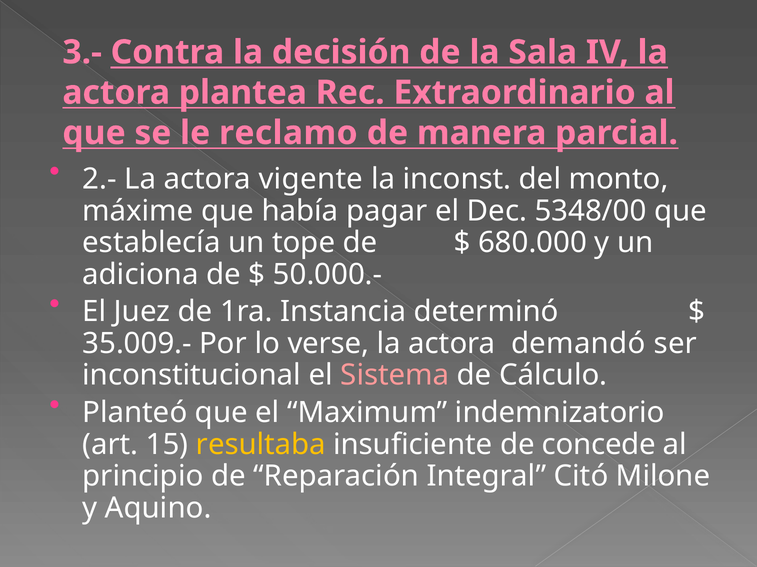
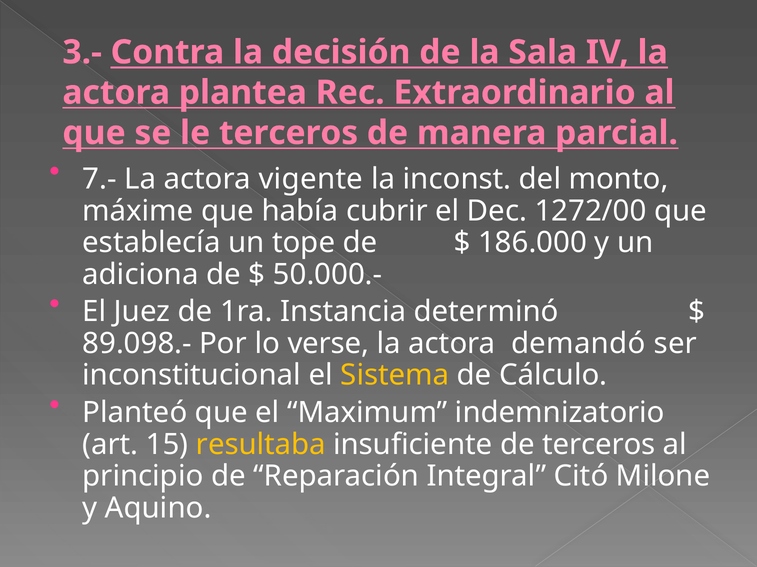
le reclamo: reclamo -> terceros
2.-: 2.- -> 7.-
pagar: pagar -> cubrir
5348/00: 5348/00 -> 1272/00
680.000: 680.000 -> 186.000
35.009.-: 35.009.- -> 89.098.-
Sistema colour: pink -> yellow
de concede: concede -> terceros
